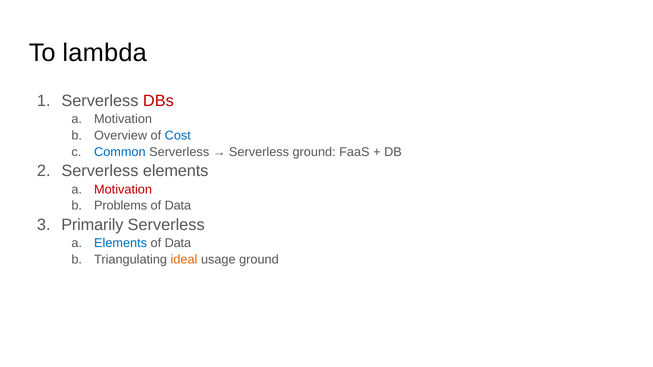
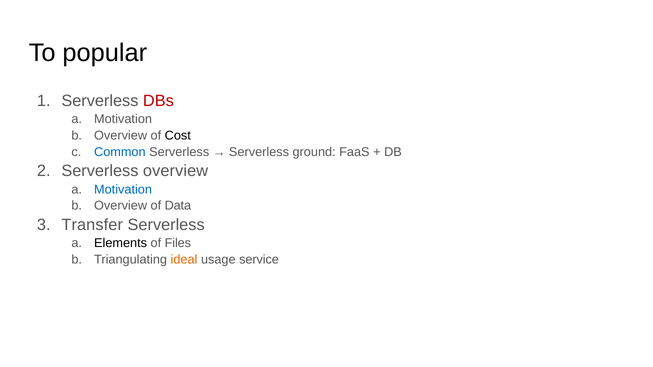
lambda: lambda -> popular
Cost colour: blue -> black
Serverless elements: elements -> overview
Motivation at (123, 190) colour: red -> blue
Problems at (121, 206): Problems -> Overview
Primarily: Primarily -> Transfer
Elements at (121, 243) colour: blue -> black
Data at (178, 243): Data -> Files
usage ground: ground -> service
